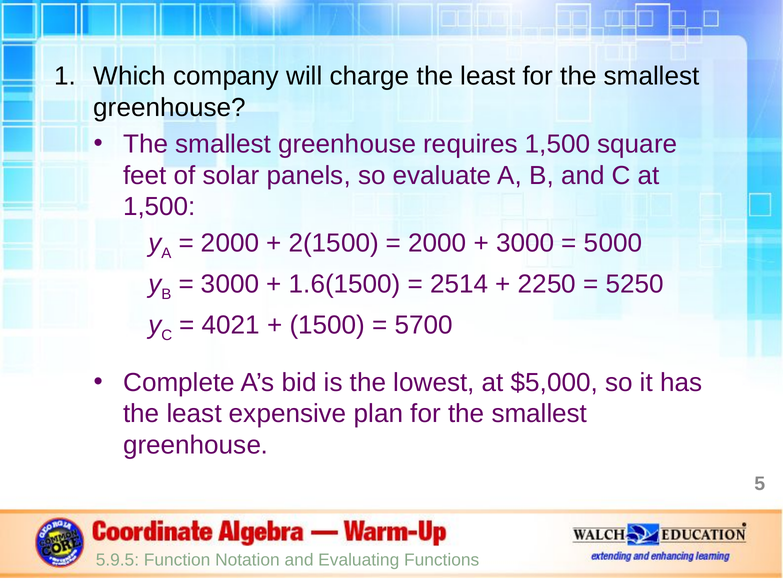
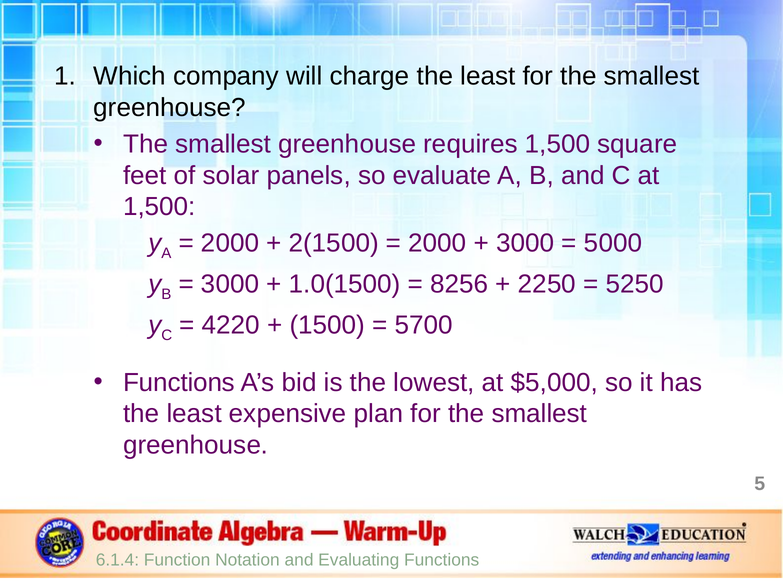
1.6(1500: 1.6(1500 -> 1.0(1500
2514: 2514 -> 8256
4021: 4021 -> 4220
Complete at (179, 383): Complete -> Functions
5.9.5: 5.9.5 -> 6.1.4
